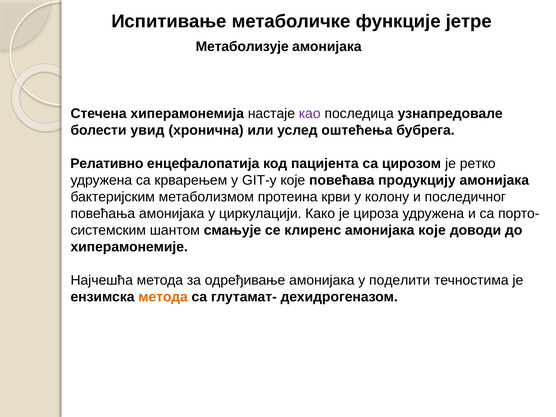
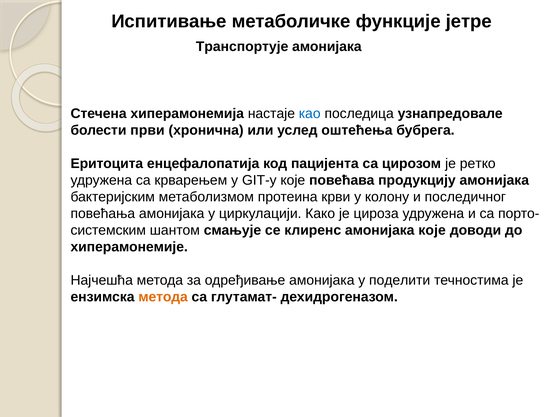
Метаболизује: Метаболизује -> Транспортује
као colour: purple -> blue
увид: увид -> први
Релативно: Релативно -> Еритоцита
